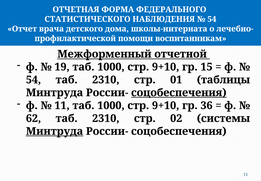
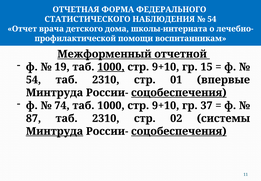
1000 at (111, 67) underline: none -> present
таблицы: таблицы -> впервые
11 at (62, 105): 11 -> 74
36: 36 -> 37
62: 62 -> 87
соцобеспечения at (179, 131) underline: none -> present
